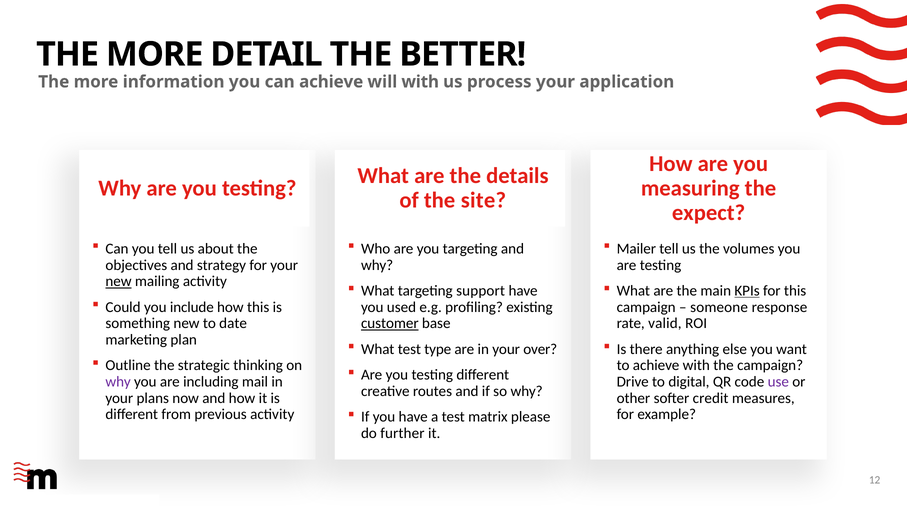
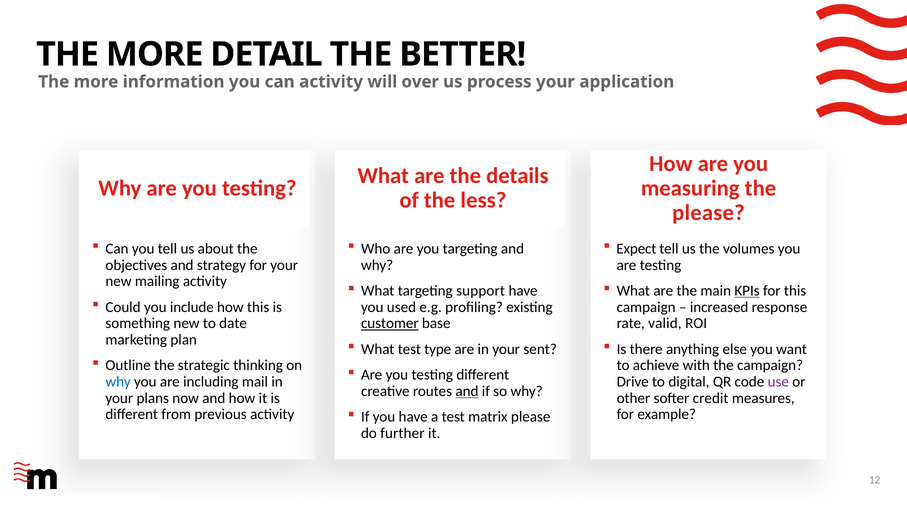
can achieve: achieve -> activity
will with: with -> over
site: site -> less
expect at (709, 213): expect -> please
Mailer: Mailer -> Expect
new at (119, 281) underline: present -> none
someone: someone -> increased
over: over -> sent
why at (118, 382) colour: purple -> blue
and at (467, 391) underline: none -> present
